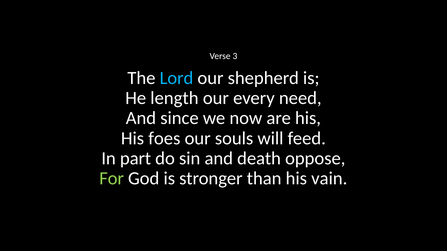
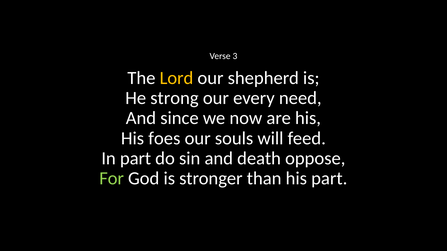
Lord colour: light blue -> yellow
length: length -> strong
his vain: vain -> part
